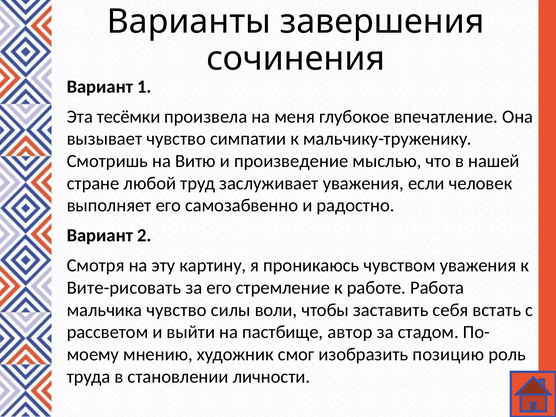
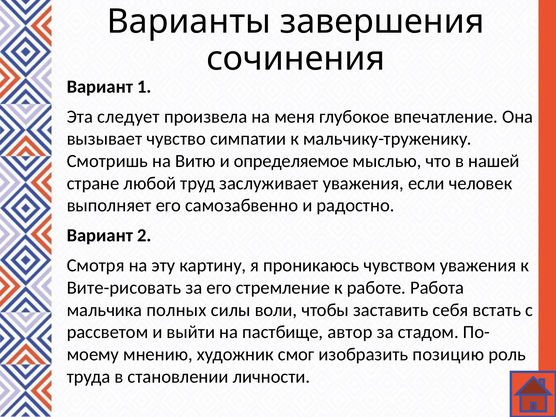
тесёмки: тесёмки -> следует
произведение: произведение -> определяемое
мальчика чувство: чувство -> полных
